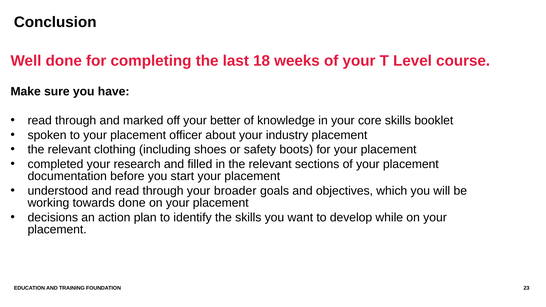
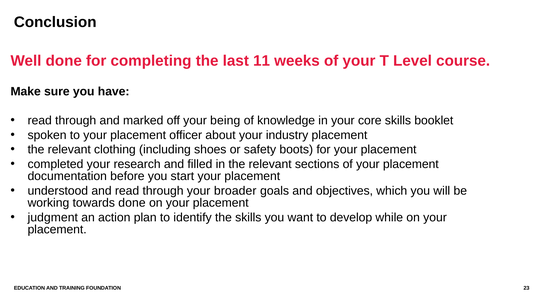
18: 18 -> 11
better: better -> being
decisions: decisions -> judgment
